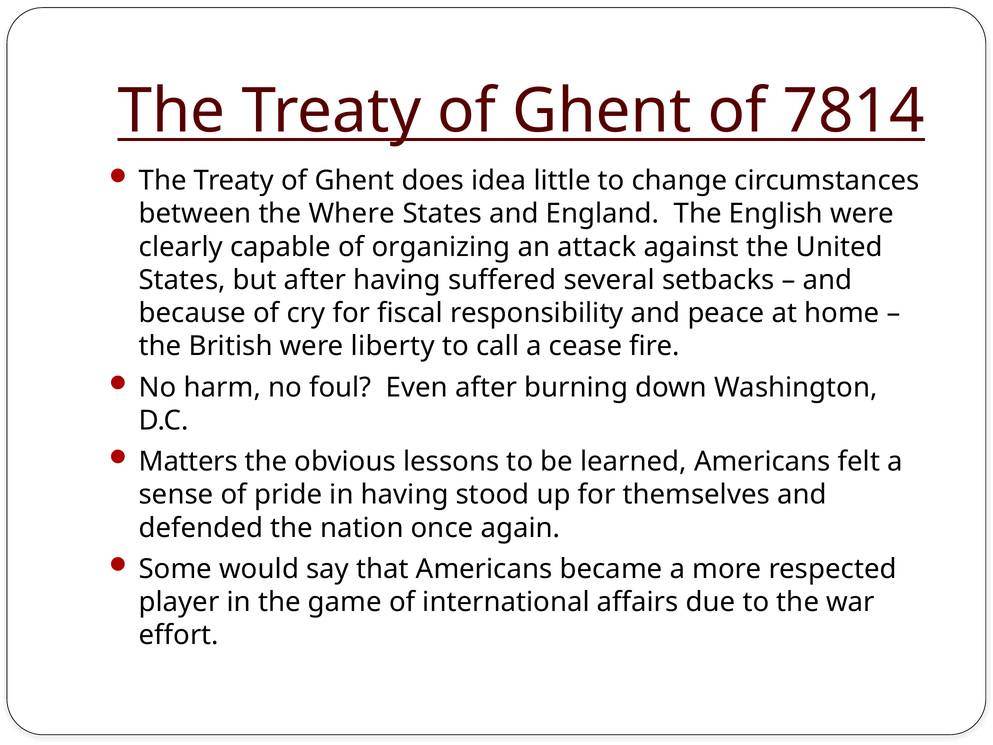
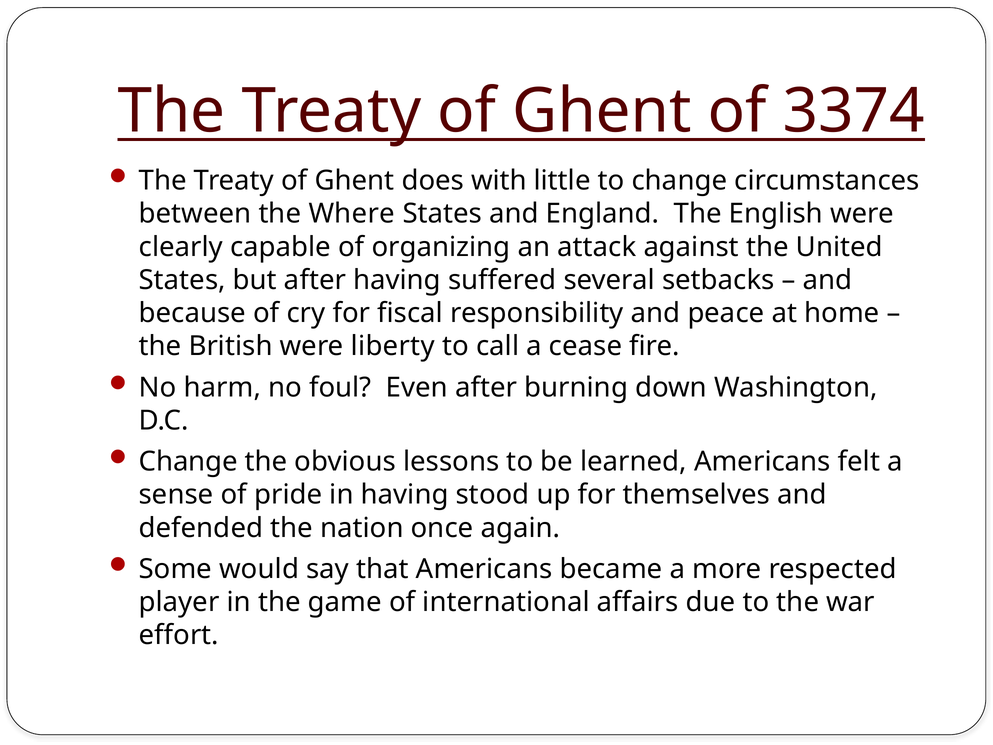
7814: 7814 -> 3374
idea: idea -> with
Matters at (188, 462): Matters -> Change
